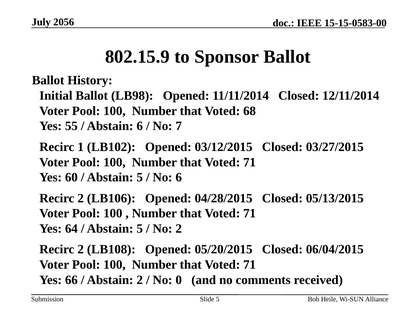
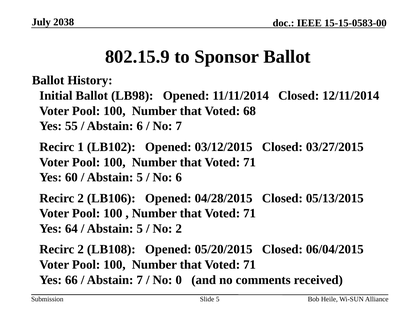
2056: 2056 -> 2038
Abstain 2: 2 -> 7
